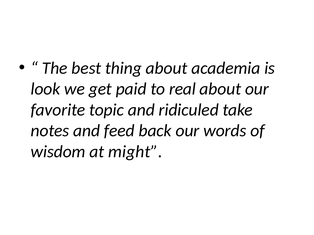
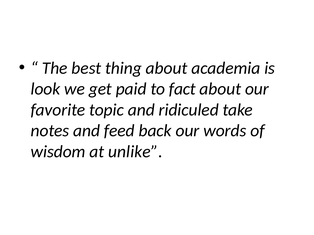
real: real -> fact
might: might -> unlike
